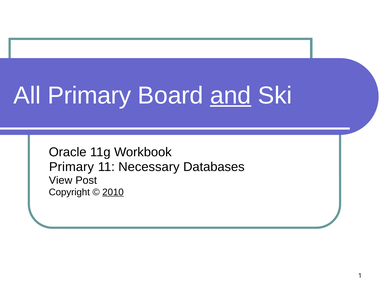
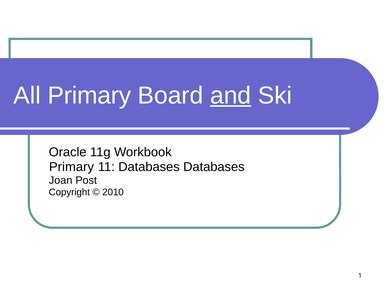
11 Necessary: Necessary -> Databases
View: View -> Joan
2010 underline: present -> none
